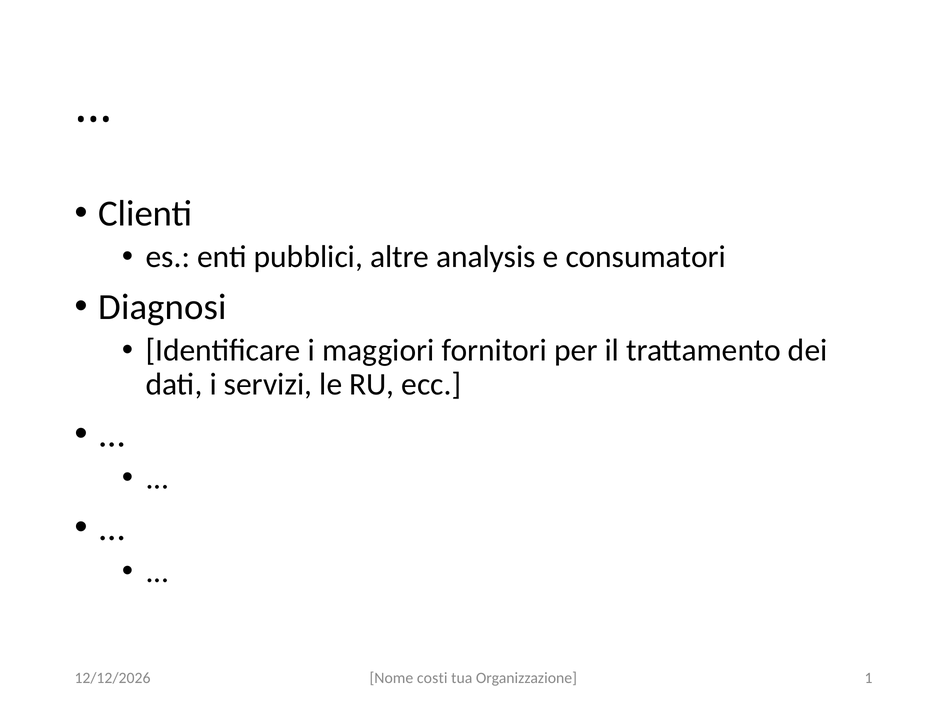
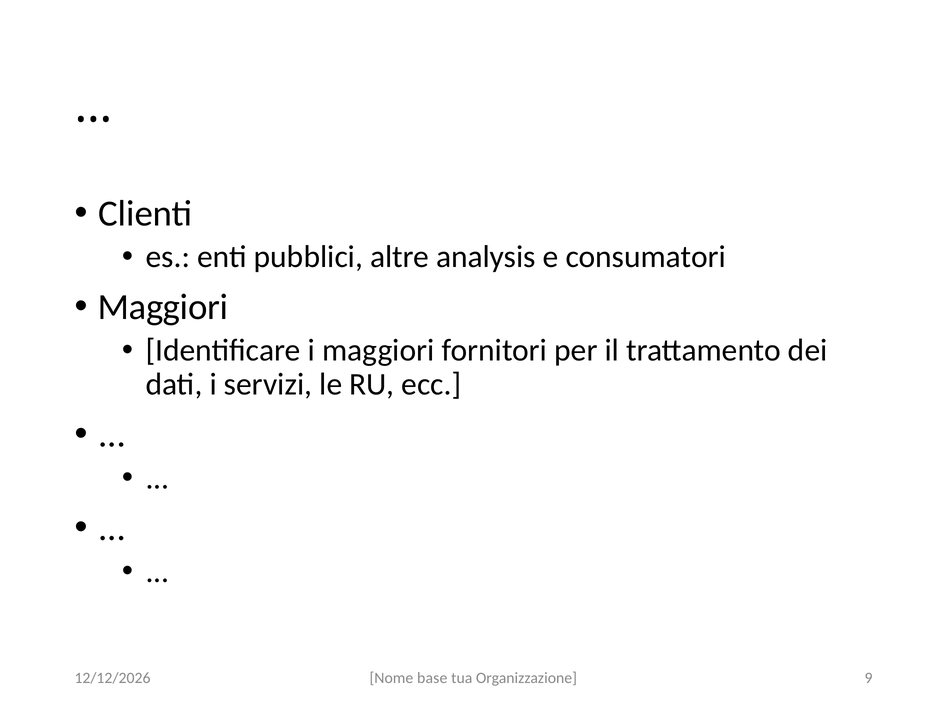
Diagnosi at (163, 307): Diagnosi -> Maggiori
costi: costi -> base
1: 1 -> 9
